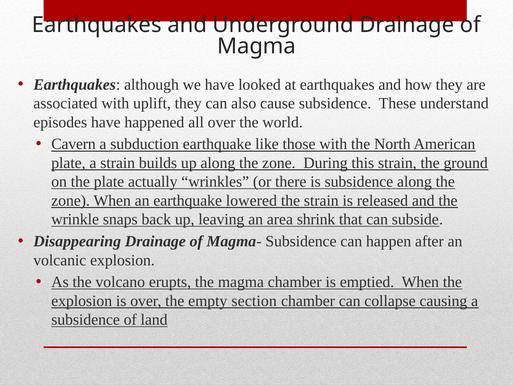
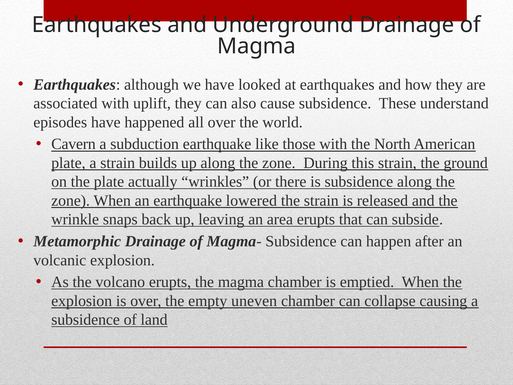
area shrink: shrink -> erupts
Disappearing: Disappearing -> Metamorphic
section: section -> uneven
